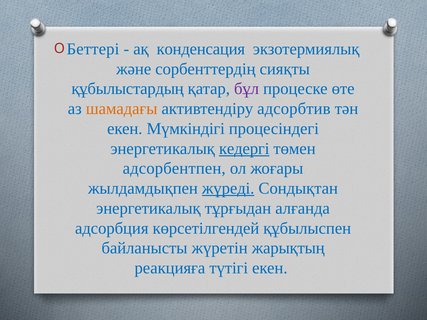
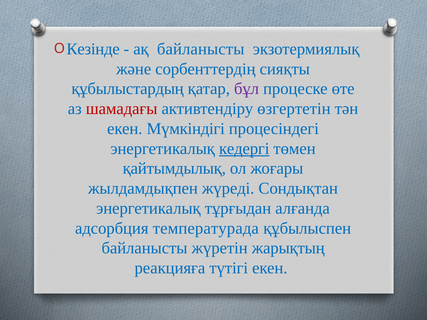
Беттері: Беттері -> Кезінде
ақ конденсация: конденсация -> байланысты
шамадағы colour: orange -> red
адсорбтив: адсорбтив -> өзгертетін
адсорбентпен: адсорбентпен -> қайтымдылық
жүреді underline: present -> none
көрсетілгендей: көрсетілгендей -> температурада
